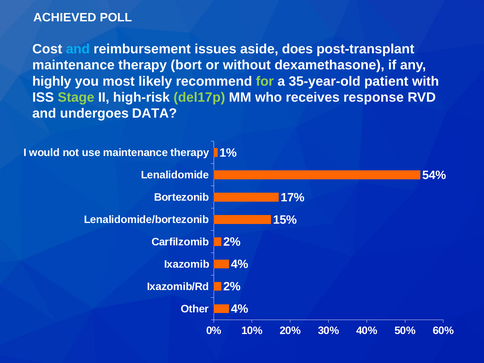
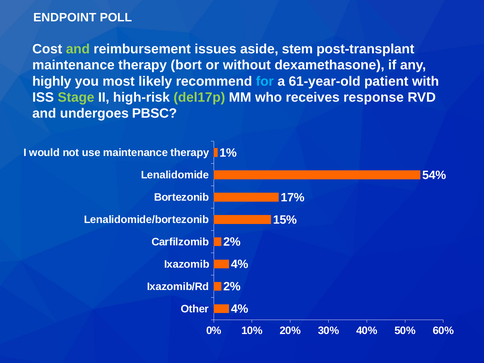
ACHIEVED: ACHIEVED -> ENDPOINT
and at (78, 49) colour: light blue -> light green
does: does -> stem
for colour: light green -> light blue
35-year-old: 35-year-old -> 61-year-old
DATA: DATA -> PBSC
